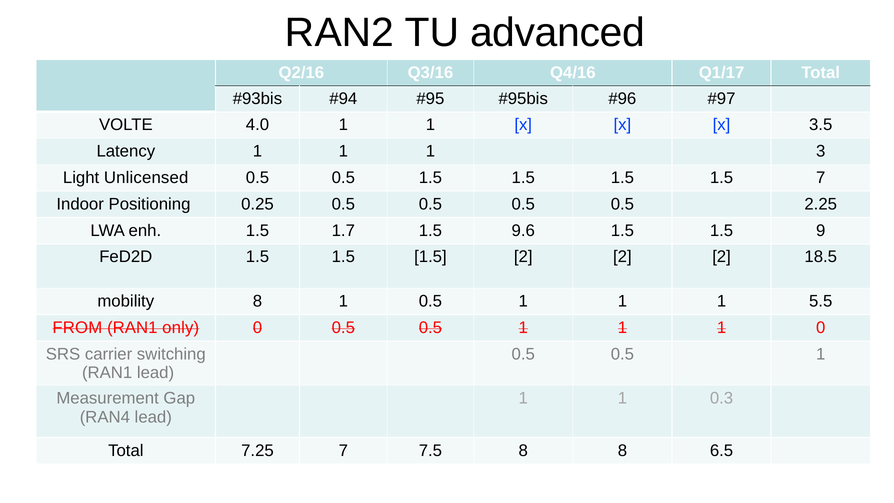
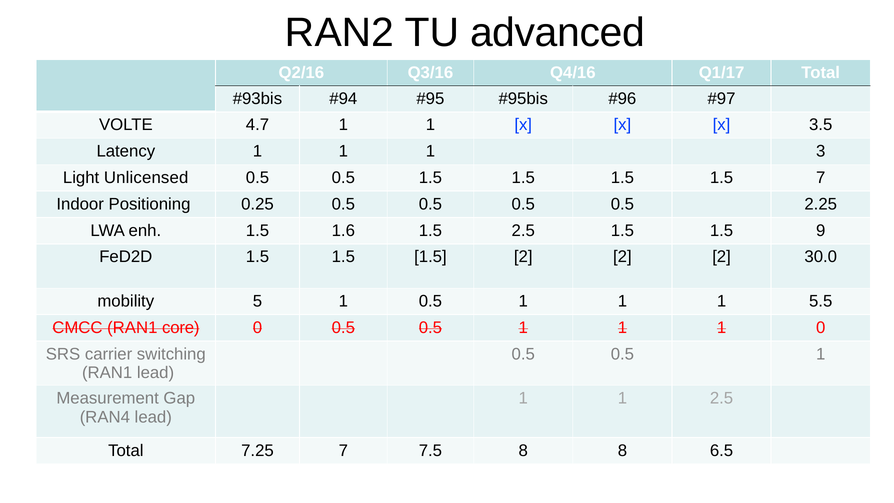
4.0: 4.0 -> 4.7
1.7: 1.7 -> 1.6
1.5 9.6: 9.6 -> 2.5
18.5: 18.5 -> 30.0
mobility 8: 8 -> 5
FROM: FROM -> CMCC
only: only -> core
1 0.3: 0.3 -> 2.5
